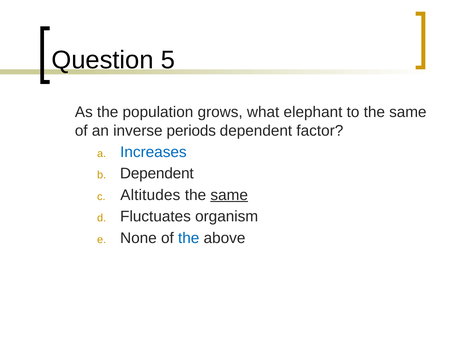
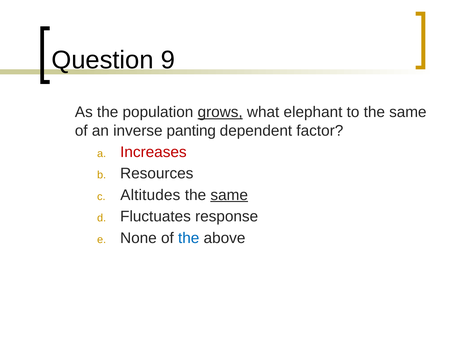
5: 5 -> 9
grows underline: none -> present
periods: periods -> panting
Increases colour: blue -> red
Dependent at (157, 174): Dependent -> Resources
organism: organism -> response
